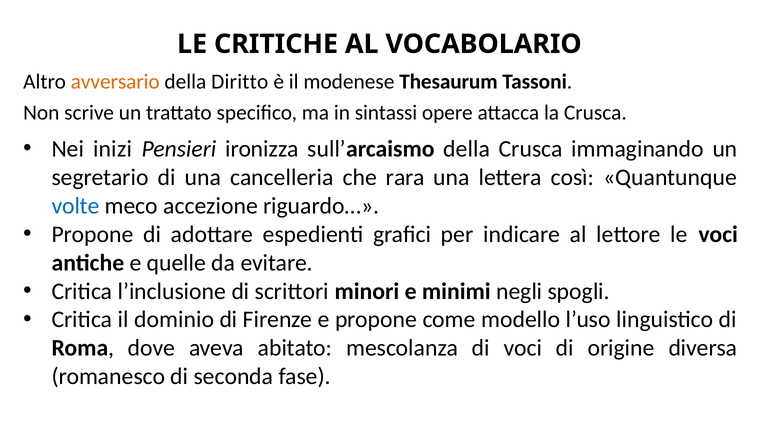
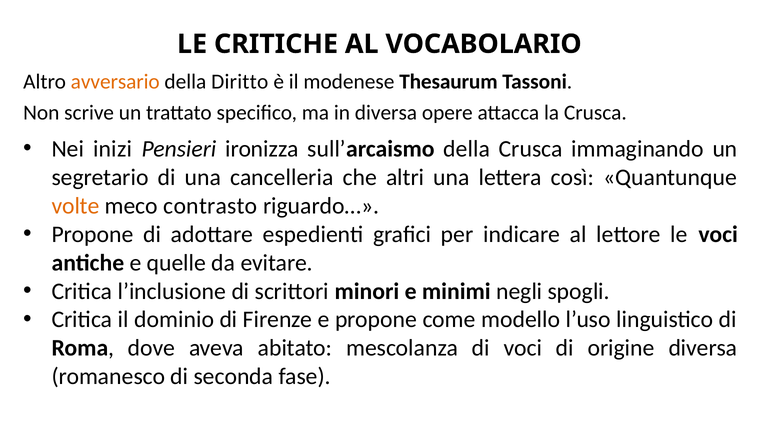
in sintassi: sintassi -> diversa
rara: rara -> altri
volte colour: blue -> orange
accezione: accezione -> contrasto
